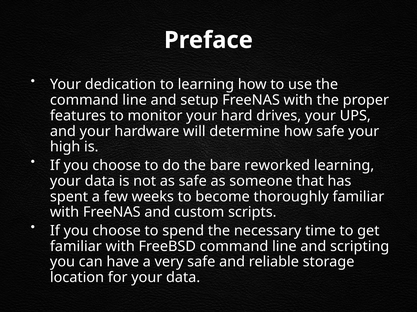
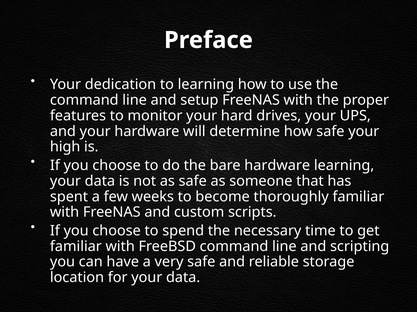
bare reworked: reworked -> hardware
